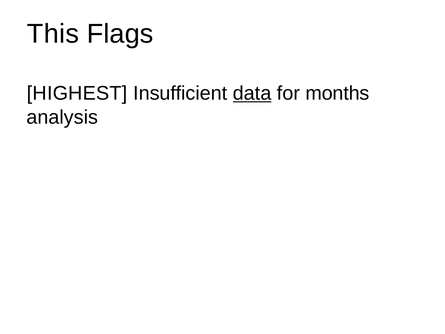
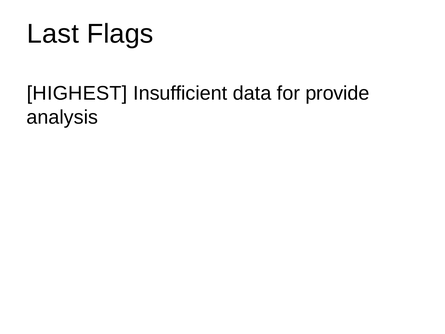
This: This -> Last
data underline: present -> none
months: months -> provide
